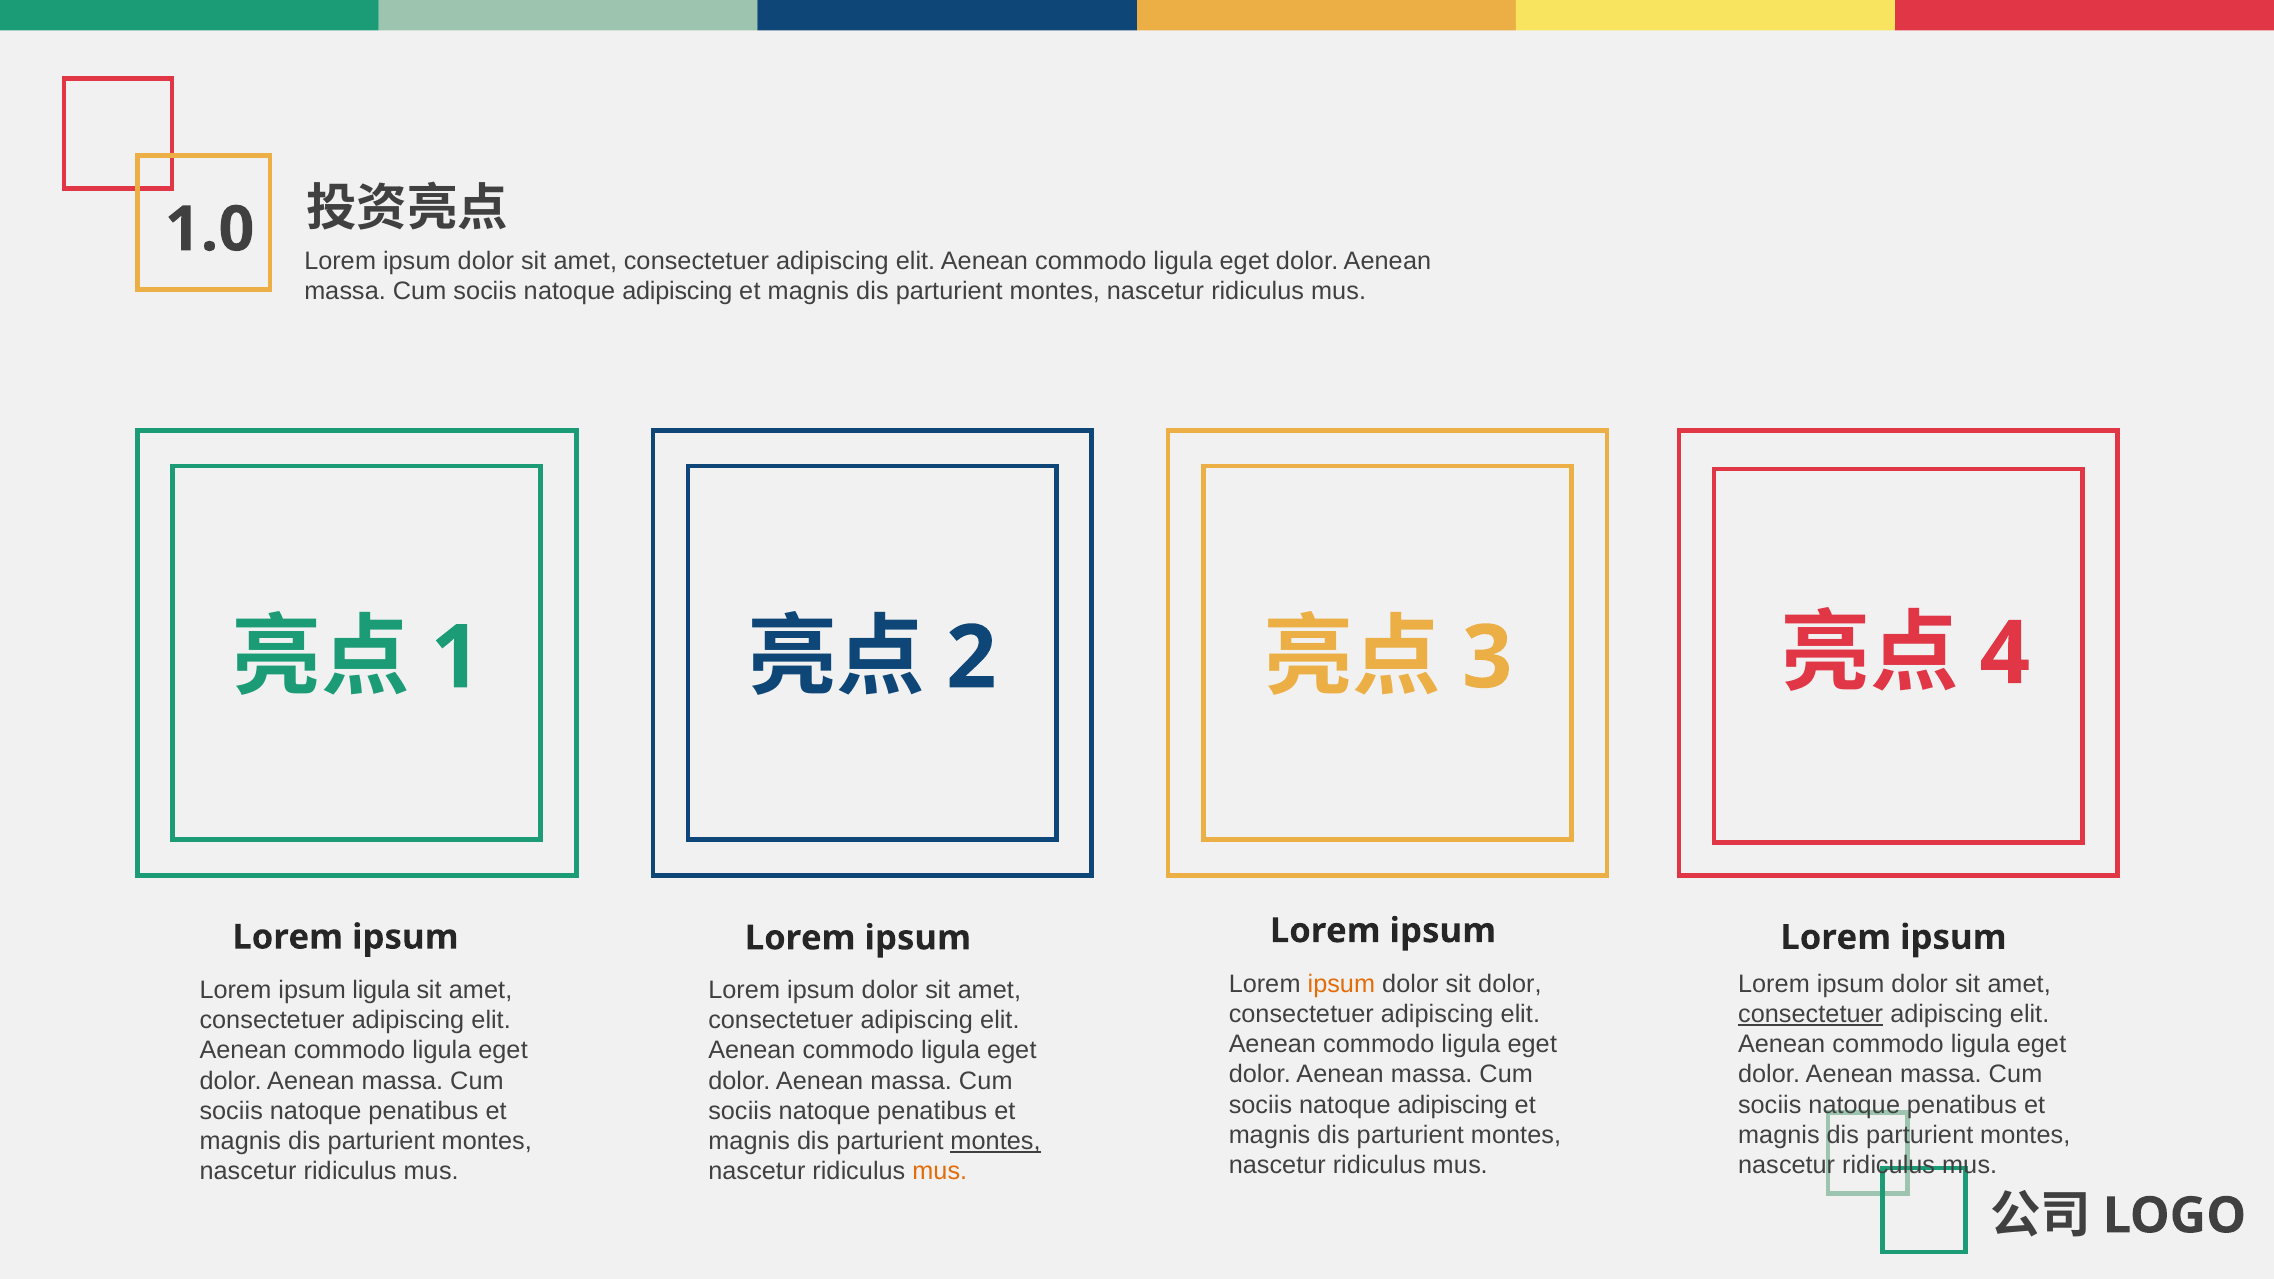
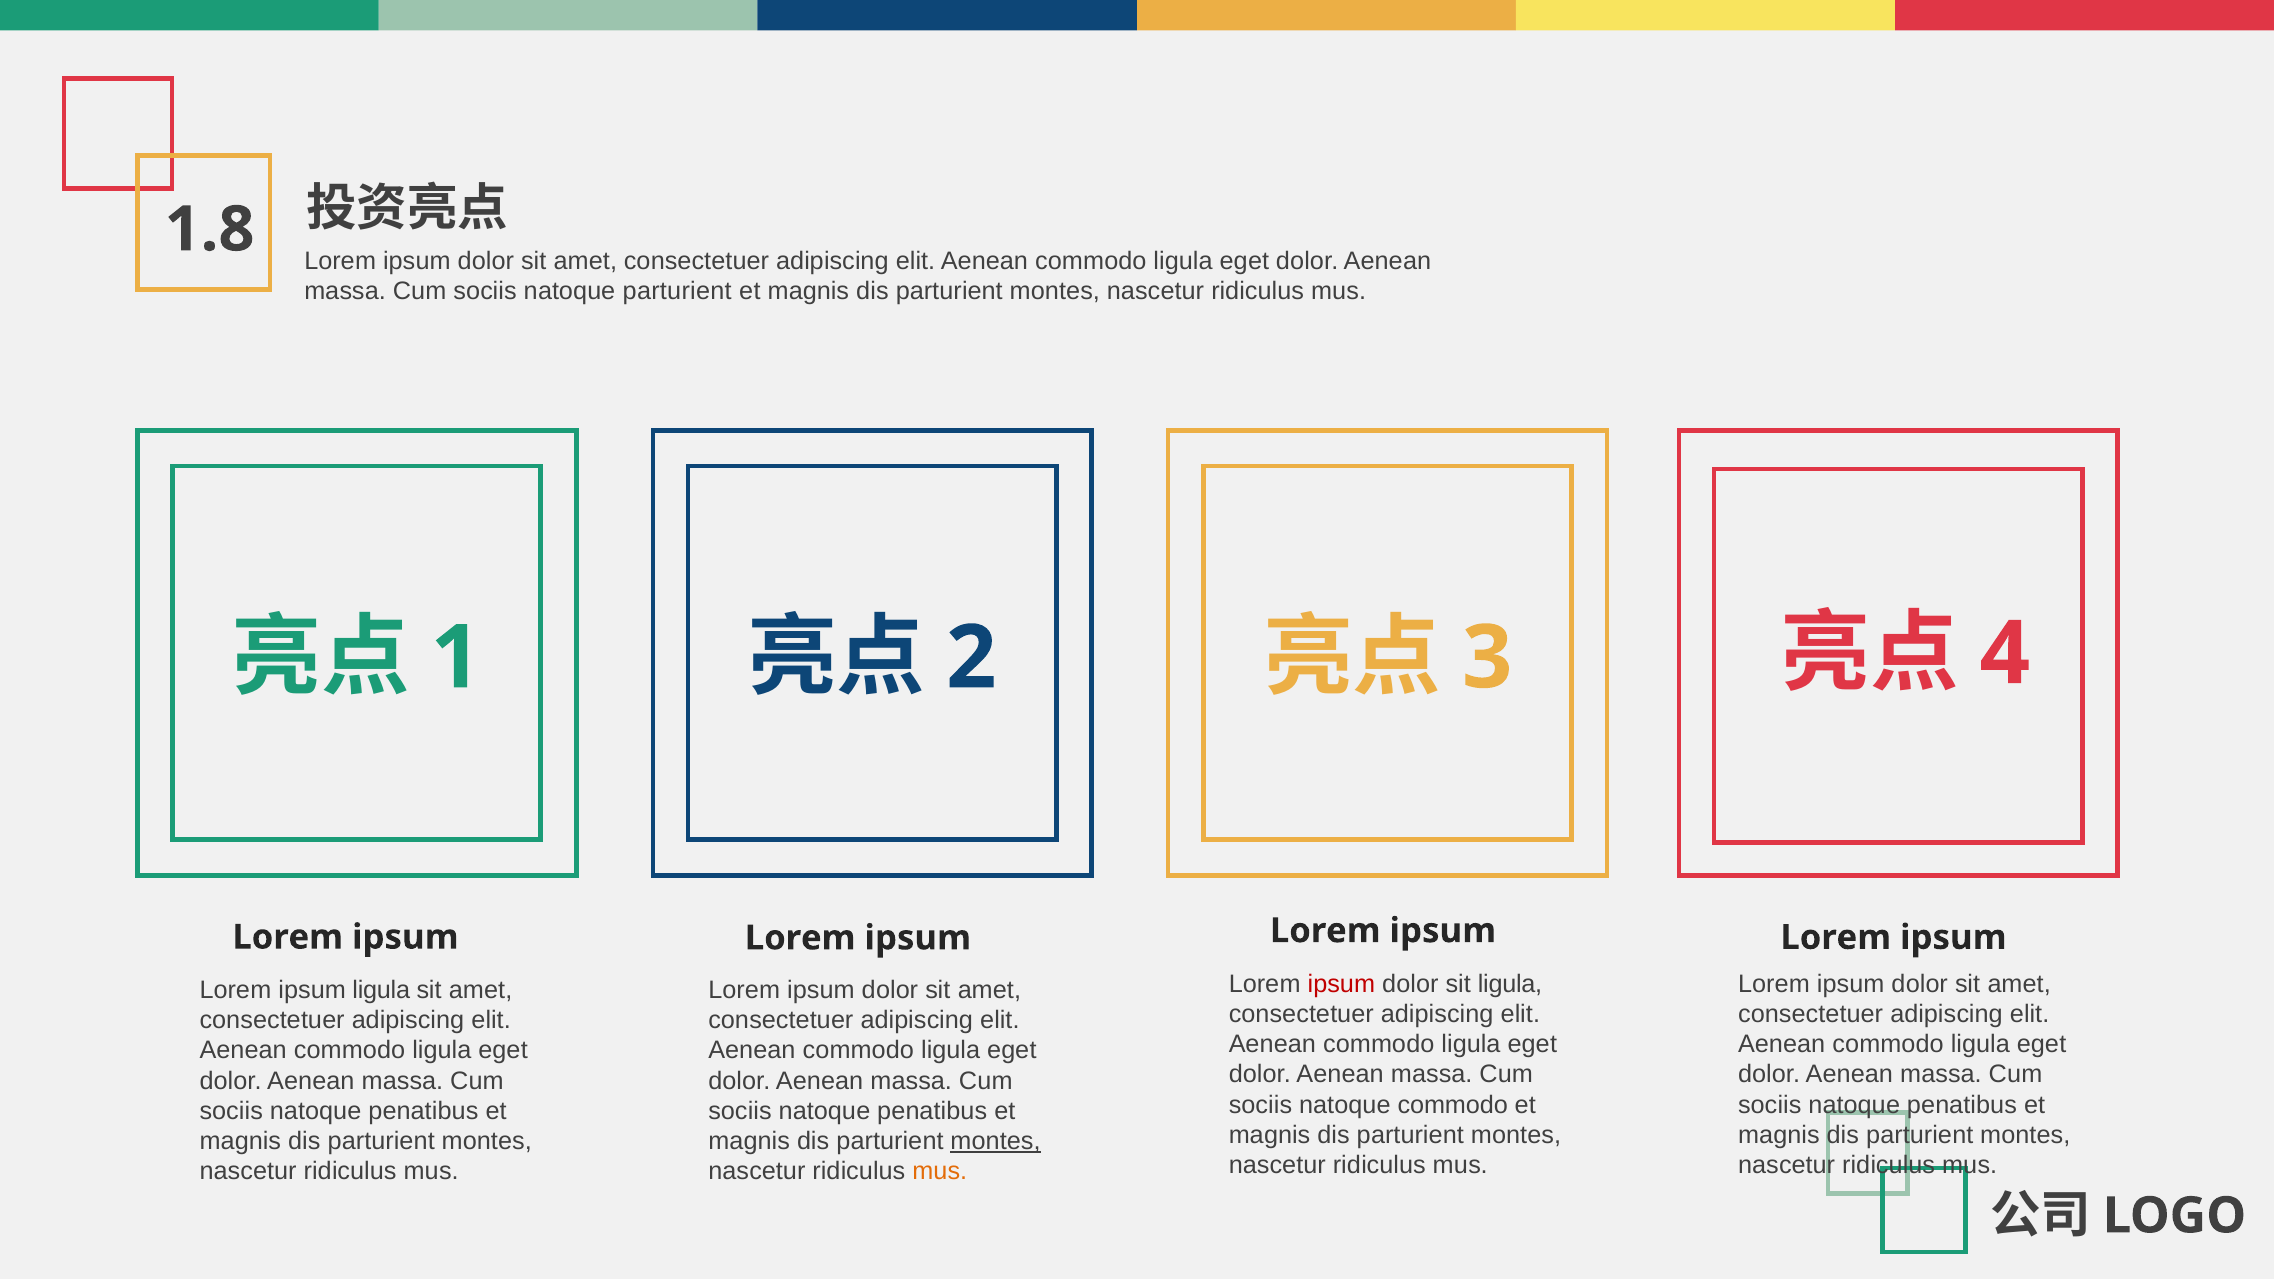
1.0: 1.0 -> 1.8
adipiscing at (677, 292): adipiscing -> parturient
ipsum at (1341, 984) colour: orange -> red
sit dolor: dolor -> ligula
consectetuer at (1811, 1014) underline: present -> none
adipiscing at (1453, 1105): adipiscing -> commodo
